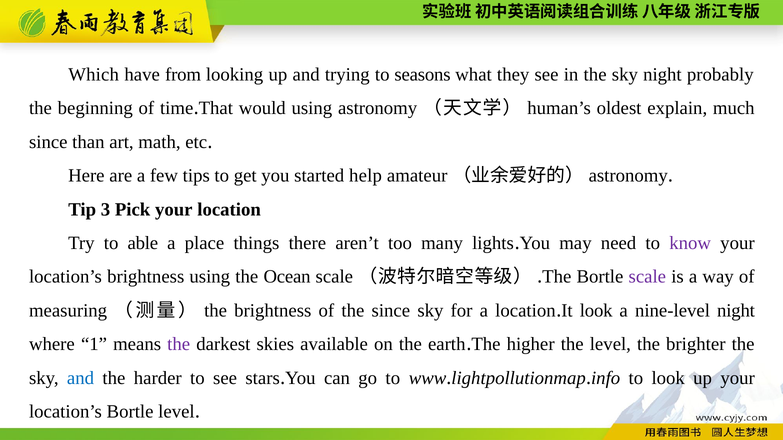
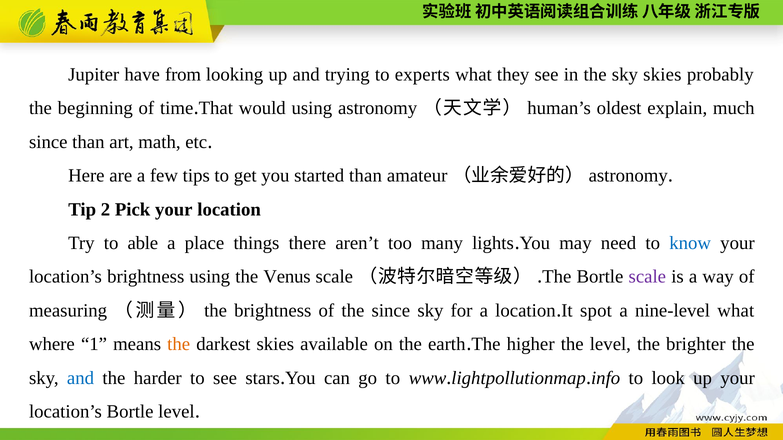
Which: Which -> Jupiter
seasons: seasons -> experts
sky night: night -> skies
started help: help -> than
3: 3 -> 2
know colour: purple -> blue
Ocean: Ocean -> Venus
look at (596, 311): look -> spot
nine-level night: night -> what
the at (179, 345) colour: purple -> orange
